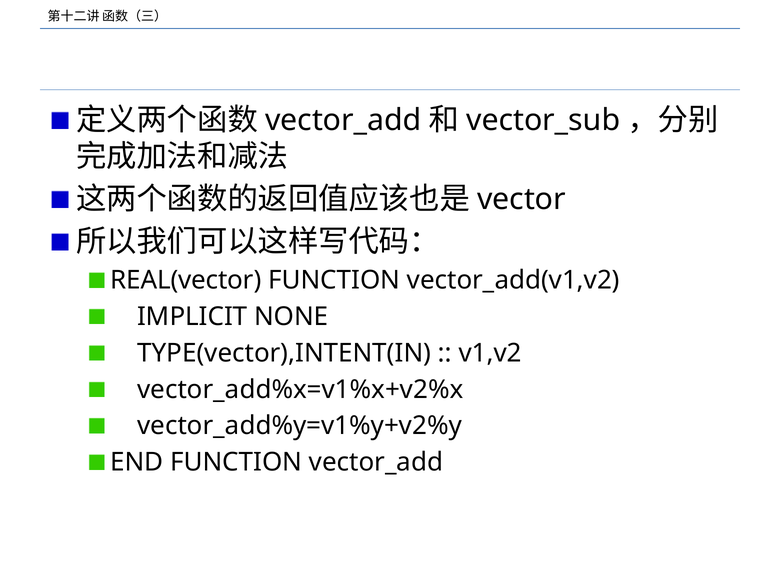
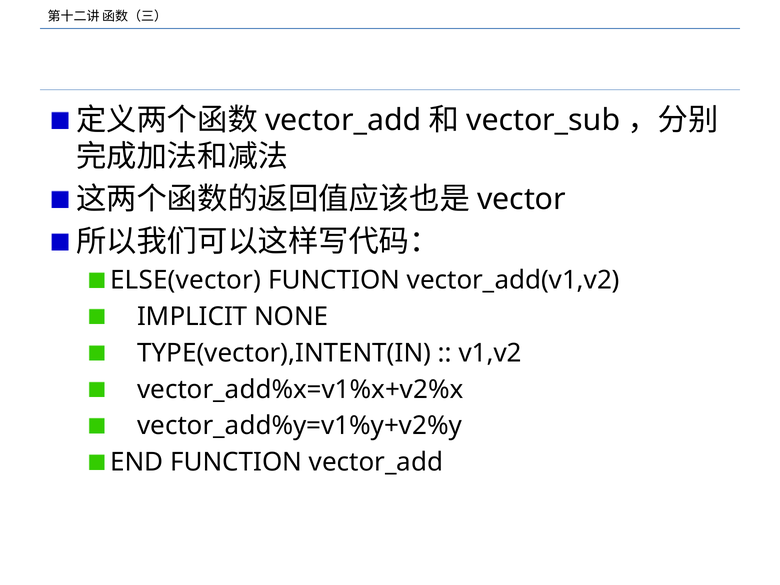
REAL(vector: REAL(vector -> ELSE(vector
